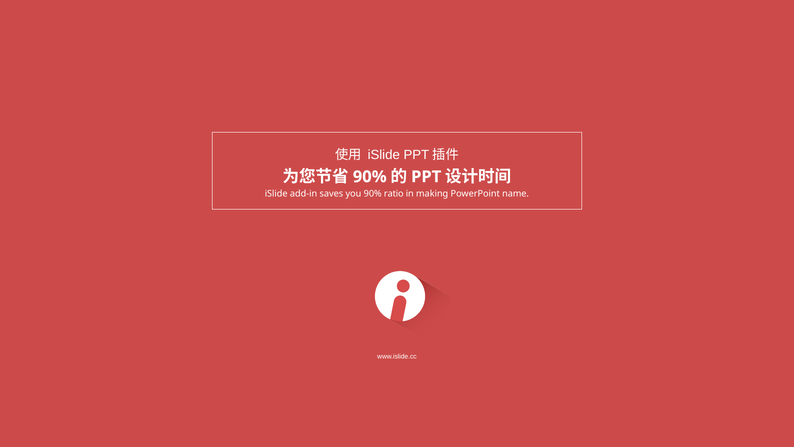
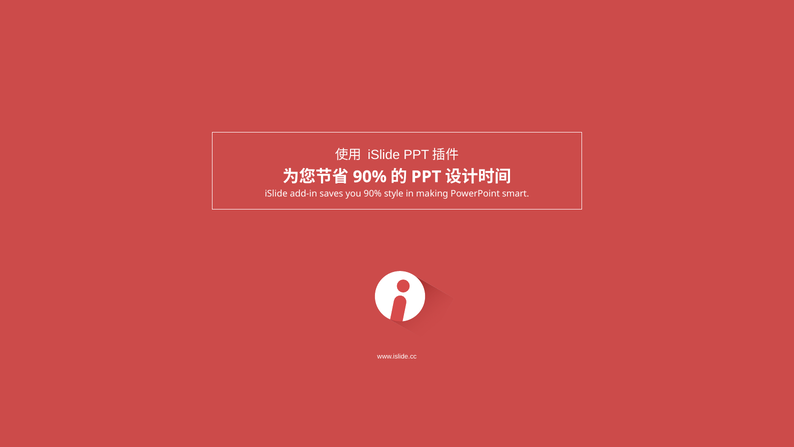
ratio: ratio -> style
name: name -> smart
